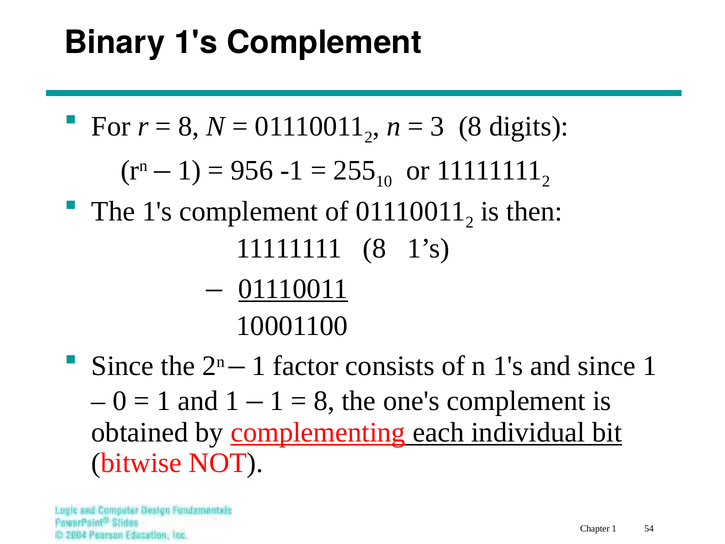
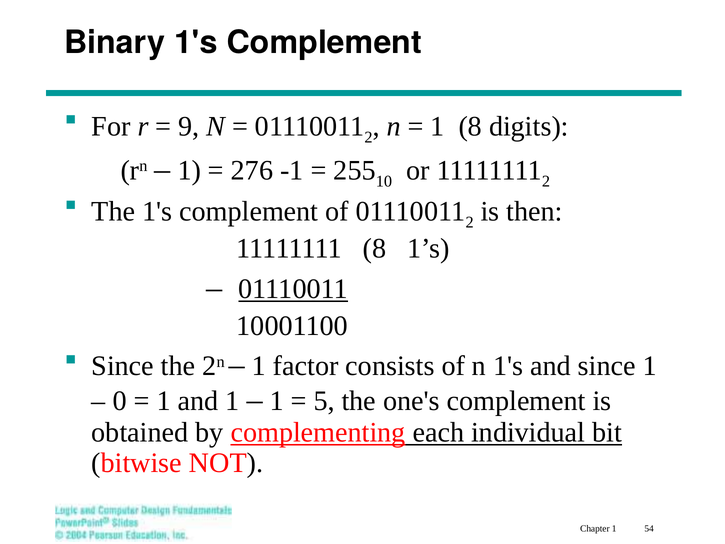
8 at (189, 126): 8 -> 9
3 at (437, 126): 3 -> 1
956: 956 -> 276
8 at (324, 401): 8 -> 5
